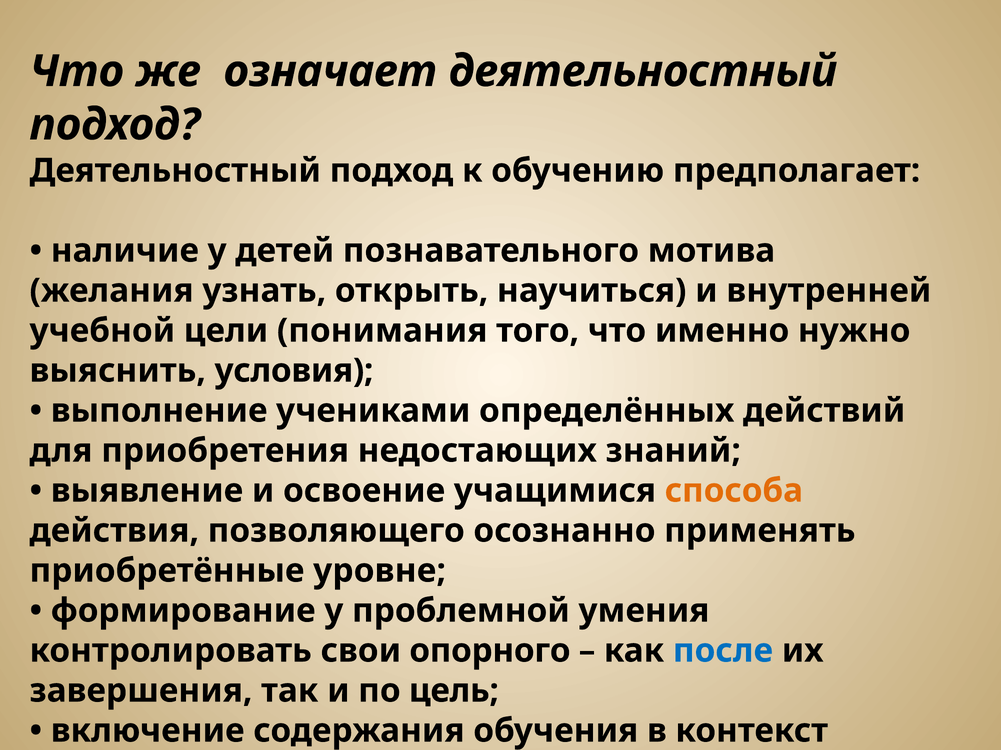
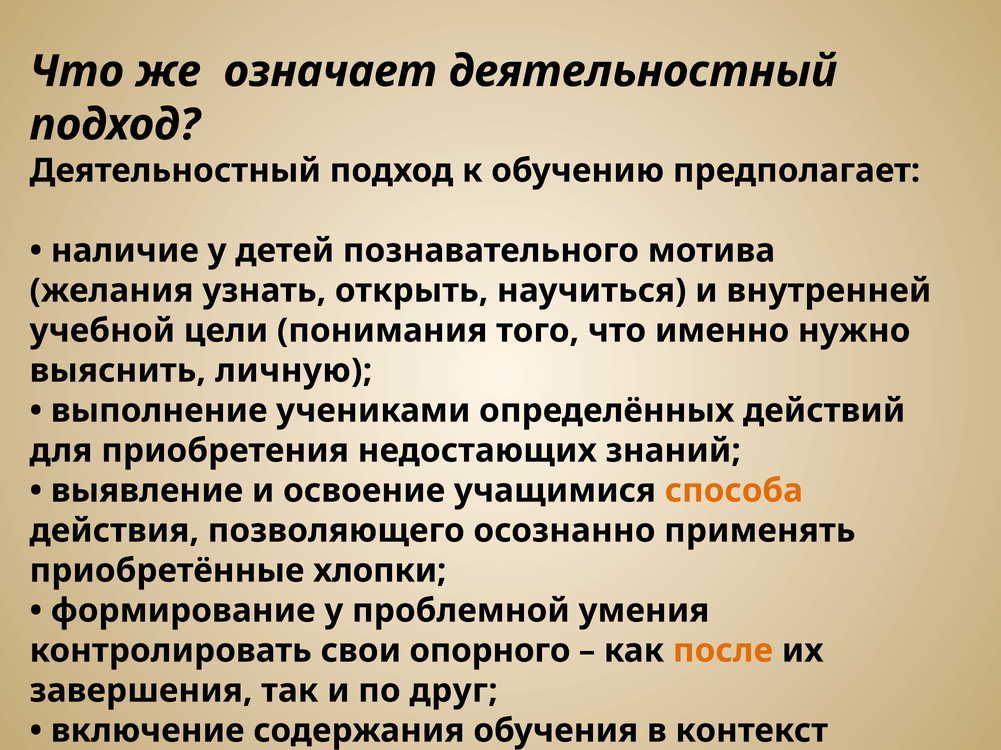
условия: условия -> личную
уровне: уровне -> хлопки
после colour: blue -> orange
цель: цель -> друг
